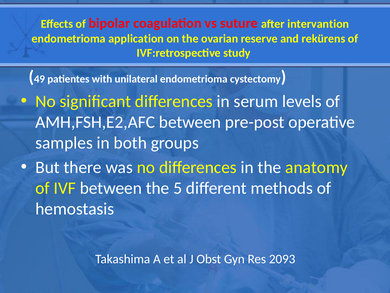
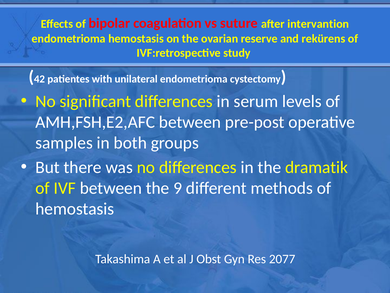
endometrioma application: application -> hemostasis
49: 49 -> 42
anatomy: anatomy -> dramatik
5: 5 -> 9
2093: 2093 -> 2077
